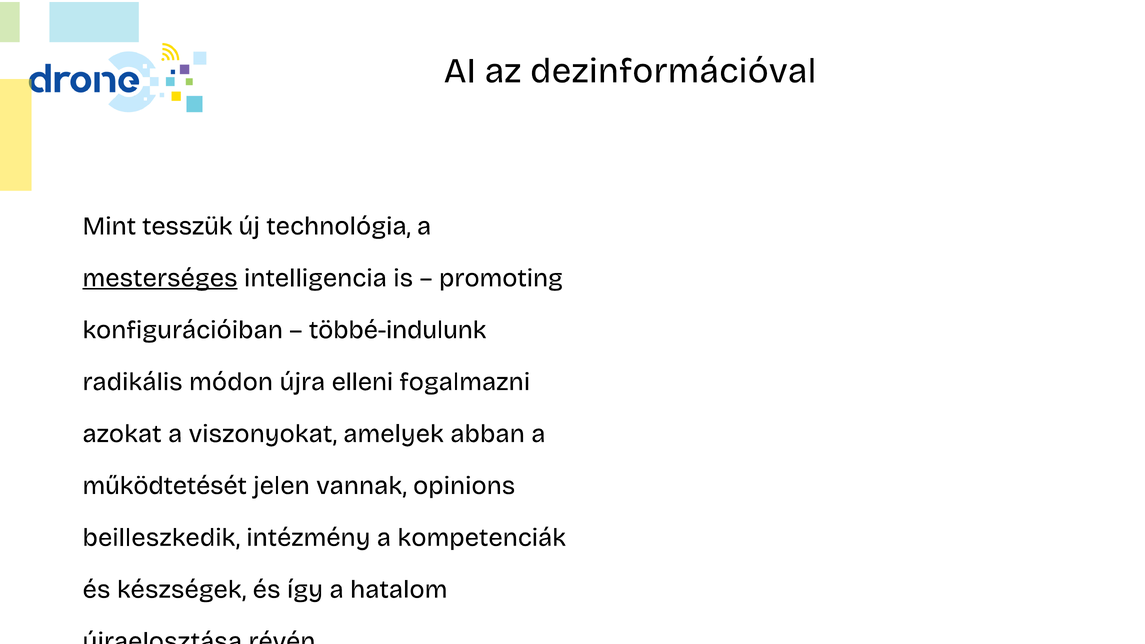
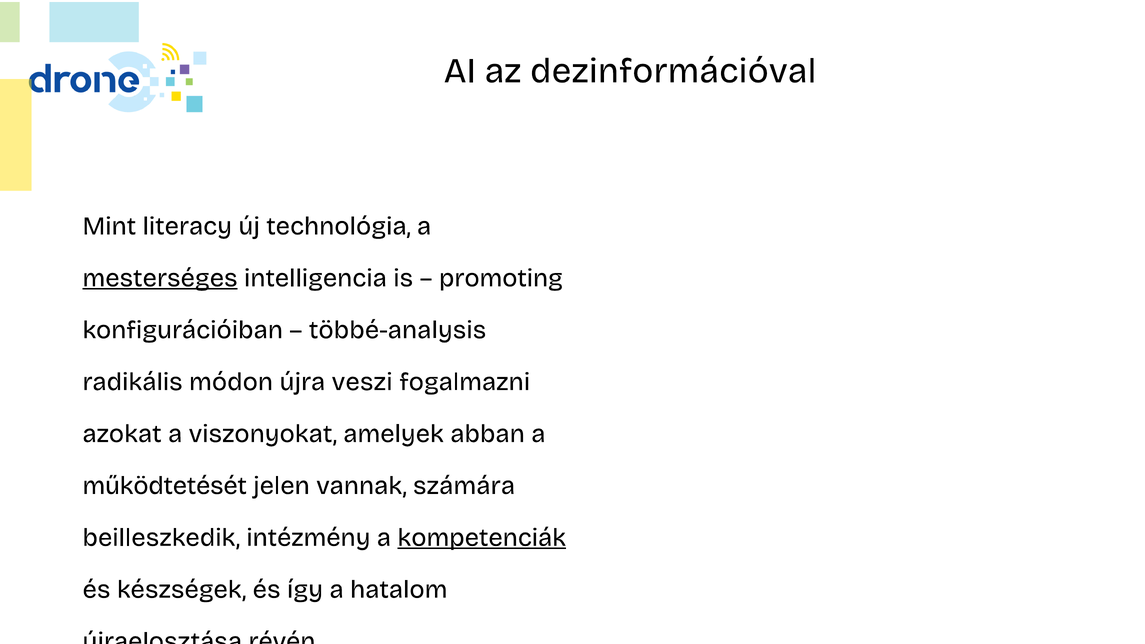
tesszük: tesszük -> literacy
többé-indulunk: többé-indulunk -> többé-analysis
elleni: elleni -> veszi
opinions: opinions -> számára
kompetenciák underline: none -> present
